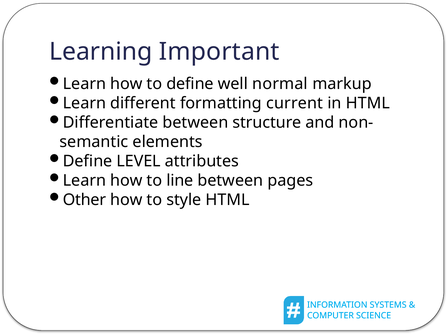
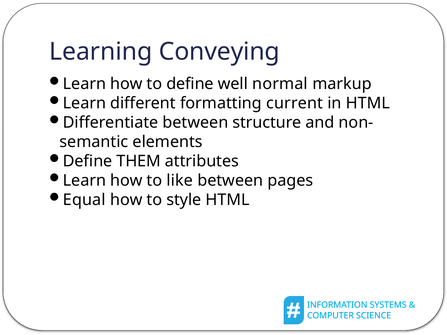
Important: Important -> Conveying
LEVEL: LEVEL -> THEM
line: line -> like
Other: Other -> Equal
